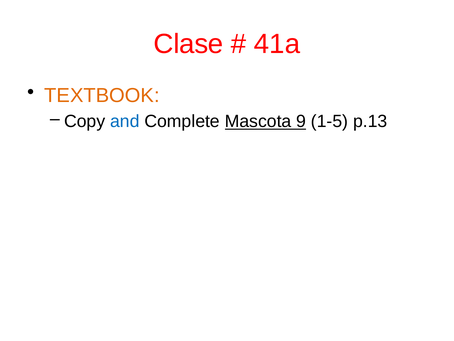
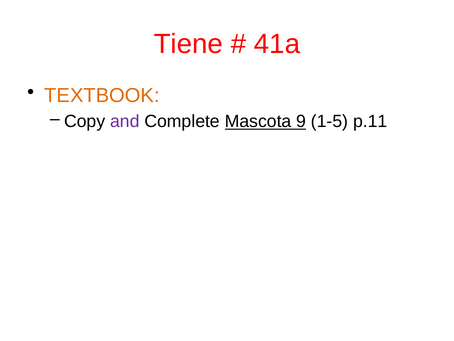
Clase: Clase -> Tiene
and colour: blue -> purple
p.13: p.13 -> p.11
